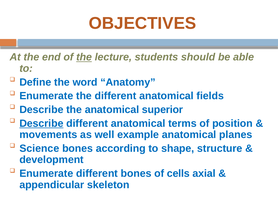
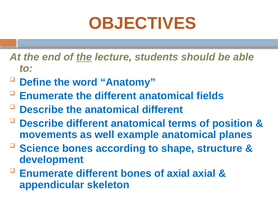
anatomical superior: superior -> different
Describe at (41, 123) underline: present -> none
of cells: cells -> axial
